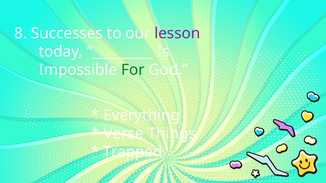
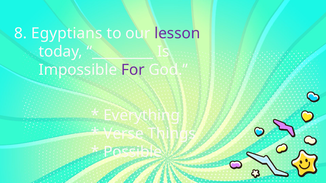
Successes: Successes -> Egyptians
For colour: green -> purple
Trapped: Trapped -> Possible
